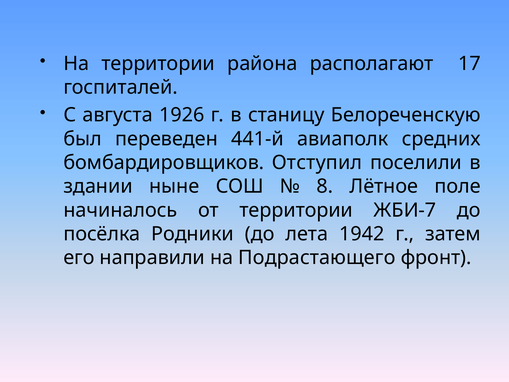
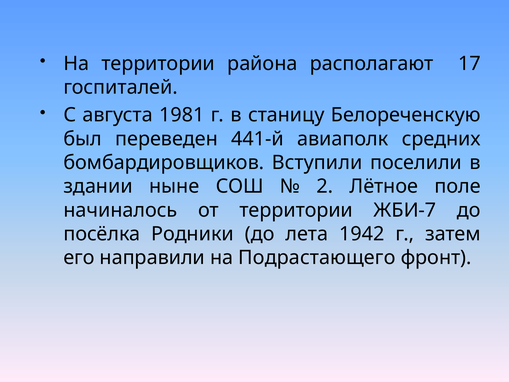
1926: 1926 -> 1981
Отступил: Отступил -> Вступили
8: 8 -> 2
